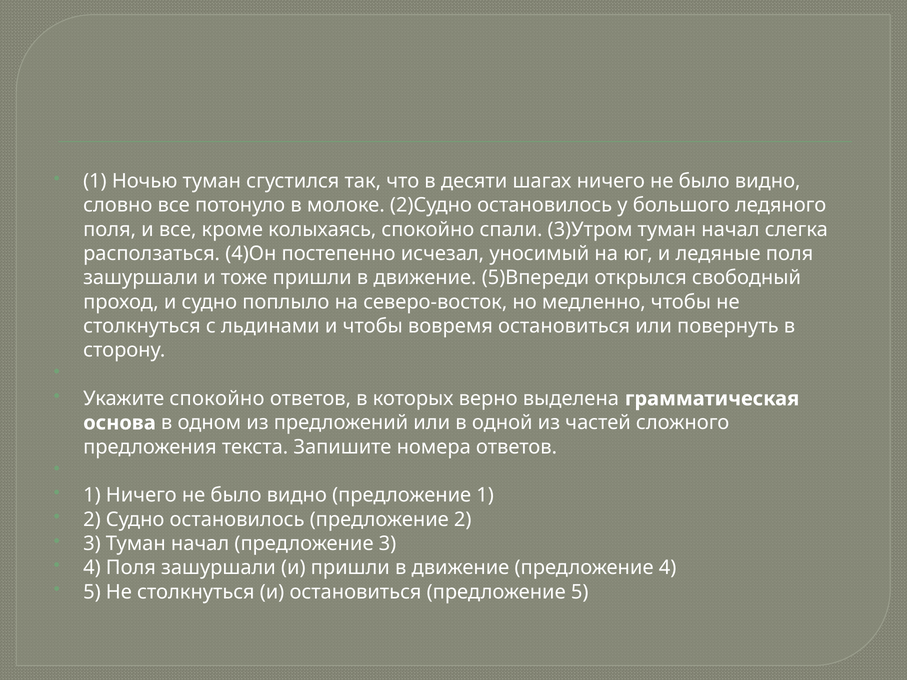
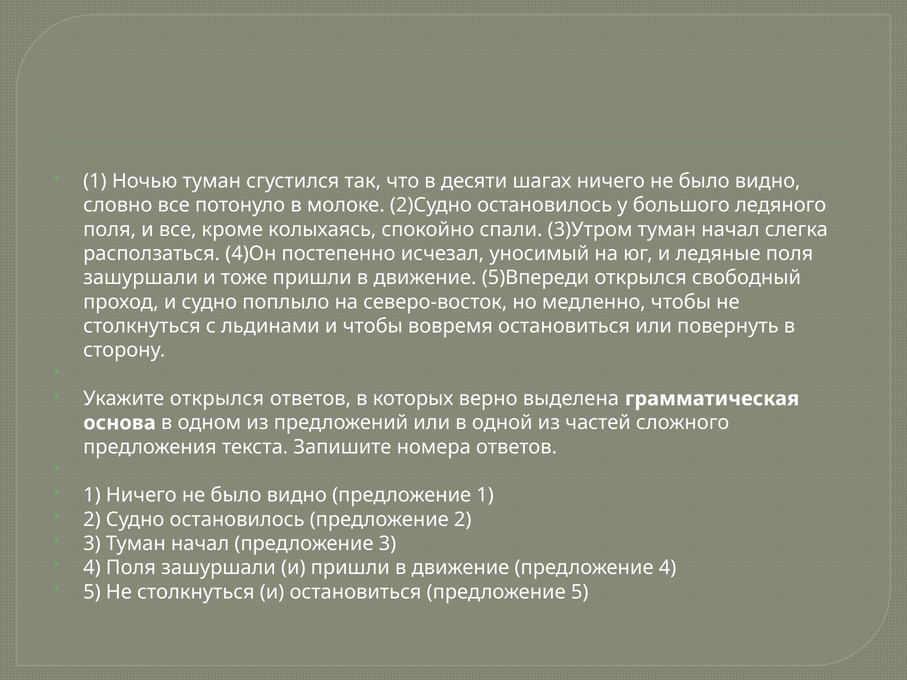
Укажите спокойно: спокойно -> открылся
